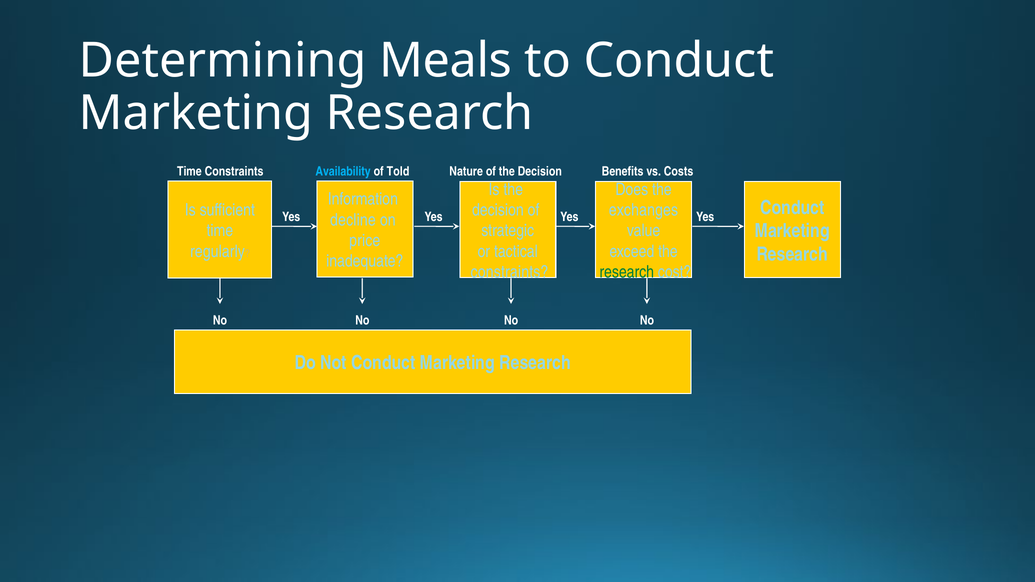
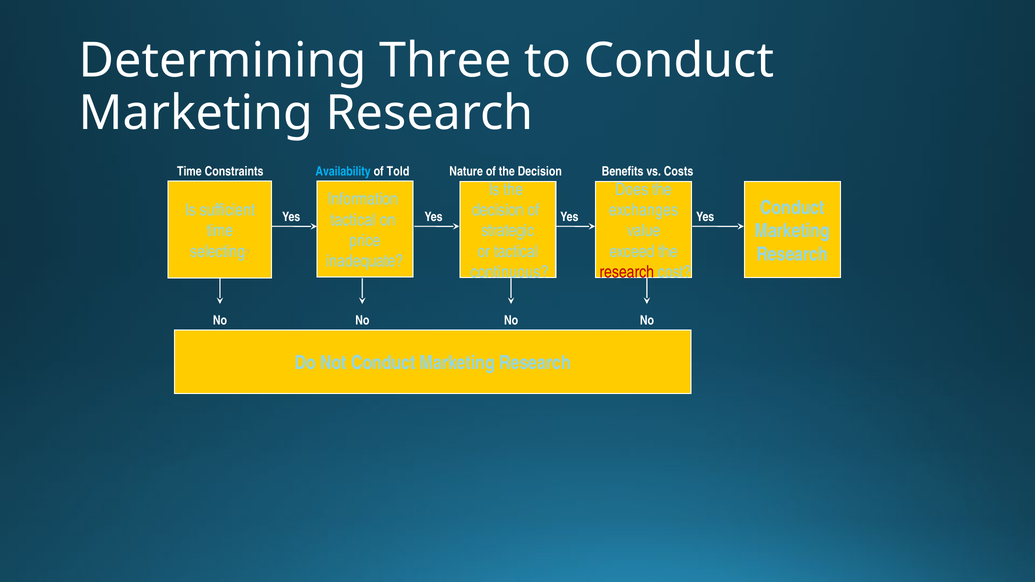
Meals: Meals -> Three
decline at (353, 220): decline -> tactical
regularly: regularly -> selecting
constraints at (510, 272): constraints -> continuous
research at (627, 272) colour: green -> red
